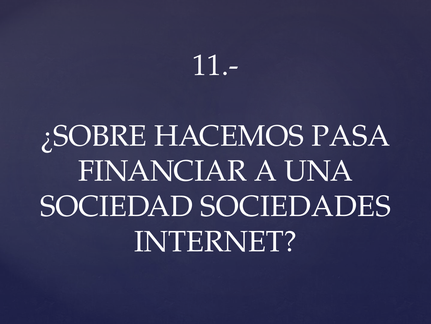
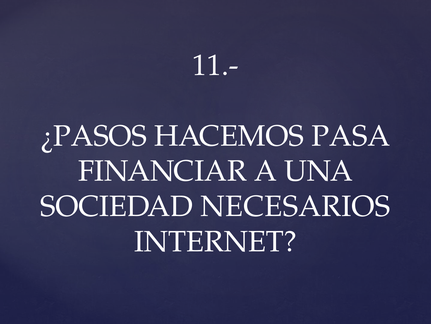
¿SOBRE: ¿SOBRE -> ¿PASOS
SOCIEDADES: SOCIEDADES -> NECESARIOS
